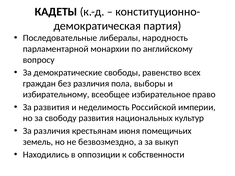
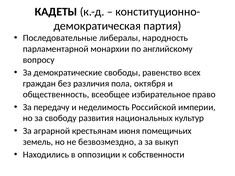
выборы: выборы -> октября
избирательному: избирательному -> общественность
За развития: развития -> передачу
За различия: различия -> аграрной
